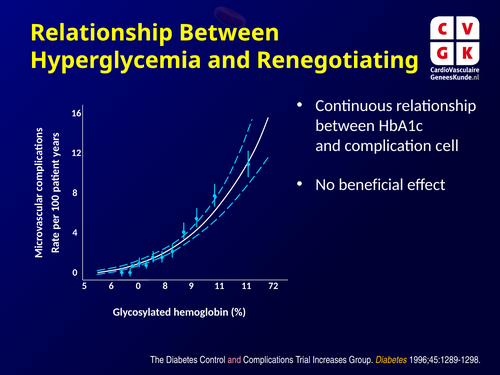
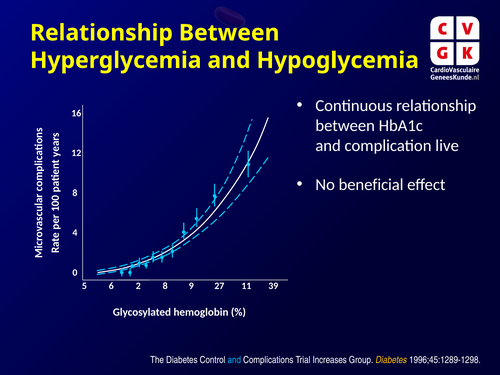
Renegotiating: Renegotiating -> Hypoglycemia
cell: cell -> live
6 0: 0 -> 2
9 11: 11 -> 27
72: 72 -> 39
and at (234, 360) colour: pink -> light blue
